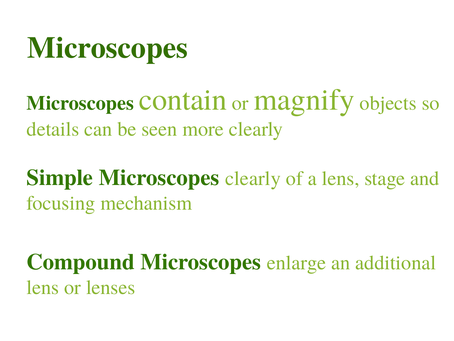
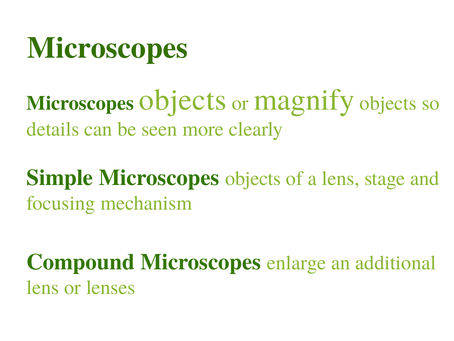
contain at (183, 100): contain -> objects
Simple Microscopes clearly: clearly -> objects
